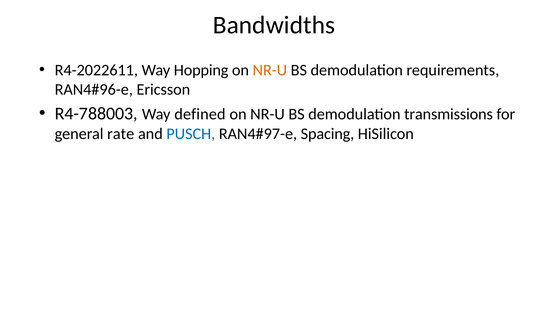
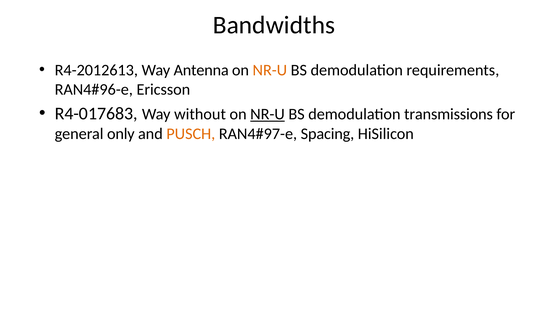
R4-2022611: R4-2022611 -> R4-2012613
Hopping: Hopping -> Antenna
R4-788003: R4-788003 -> R4-017683
defined: defined -> without
NR-U at (268, 114) underline: none -> present
rate: rate -> only
PUSCH colour: blue -> orange
